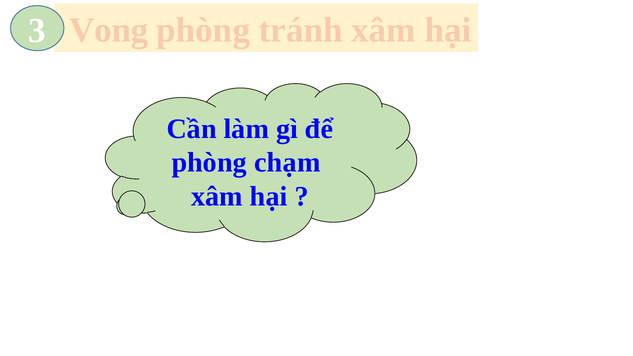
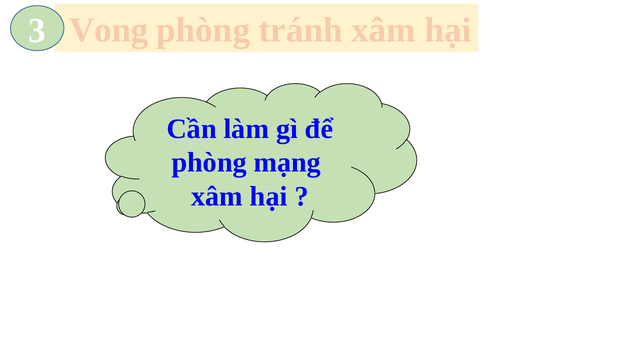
chạm: chạm -> mạng
